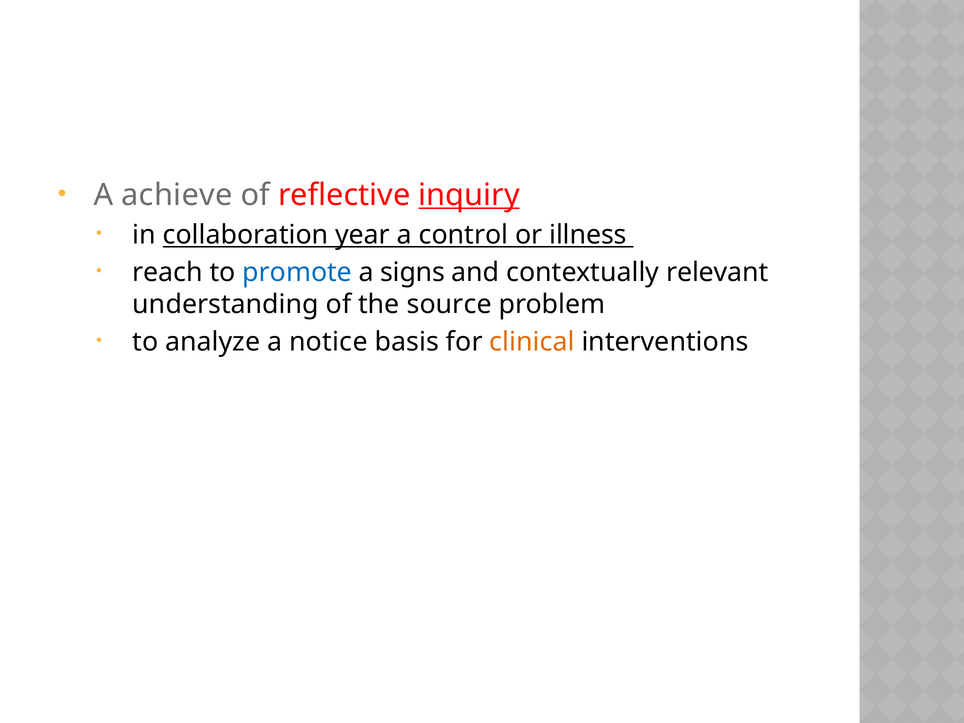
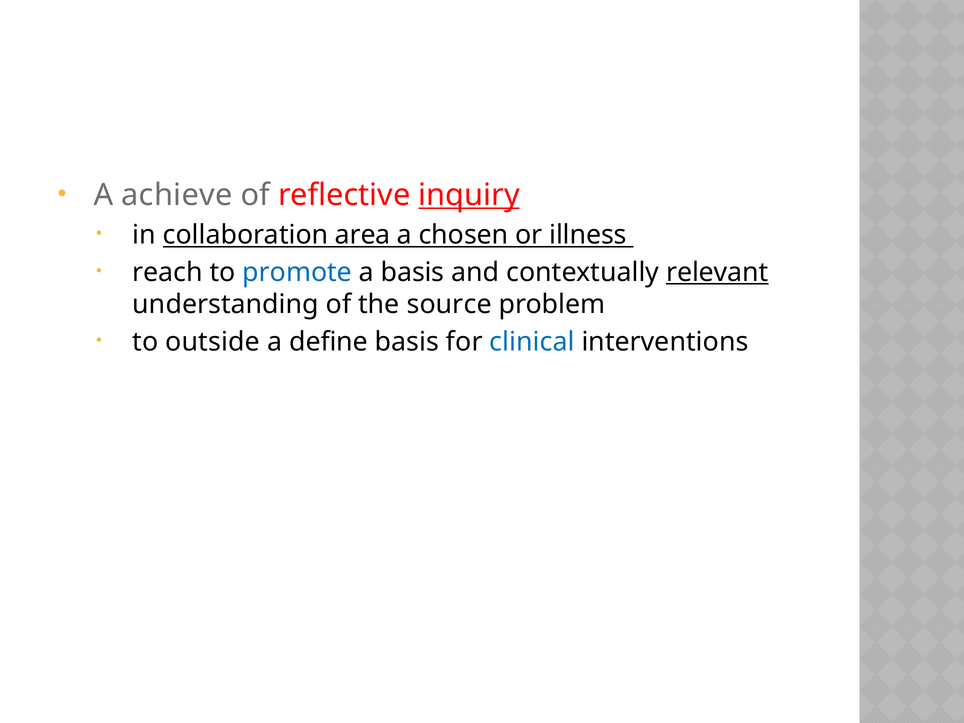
year: year -> area
control: control -> chosen
a signs: signs -> basis
relevant underline: none -> present
analyze: analyze -> outside
notice: notice -> define
clinical colour: orange -> blue
